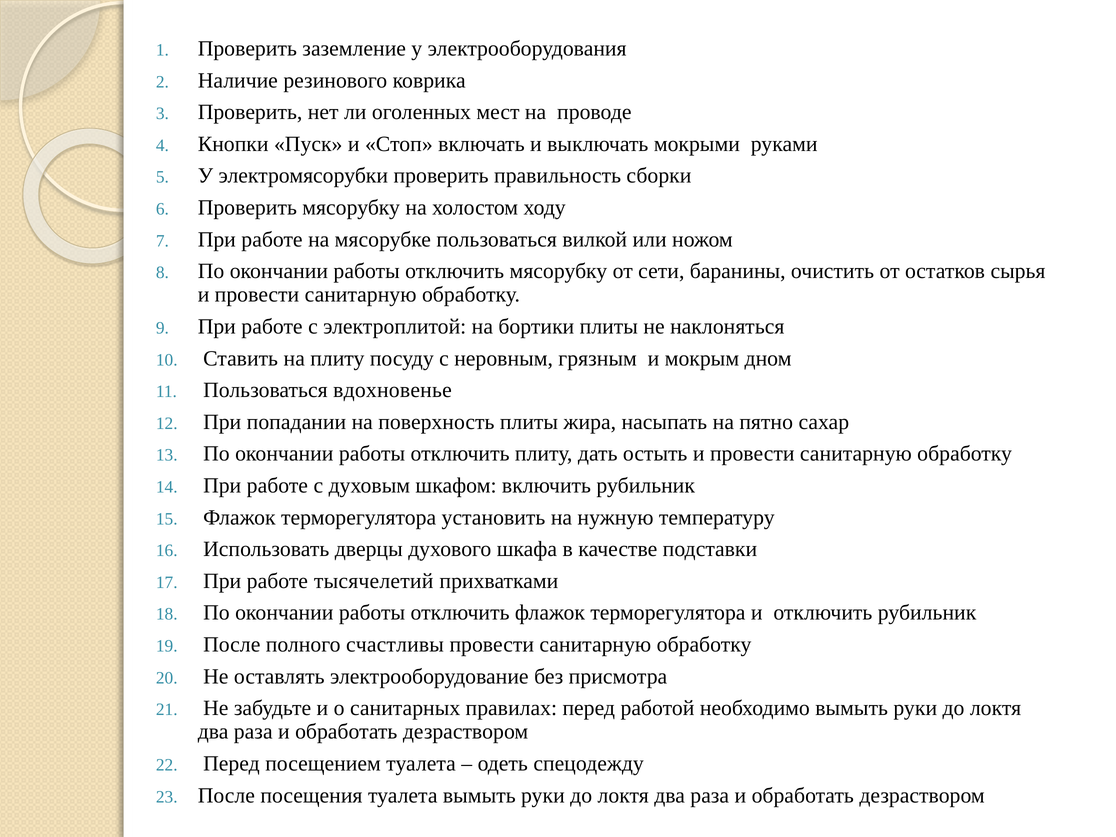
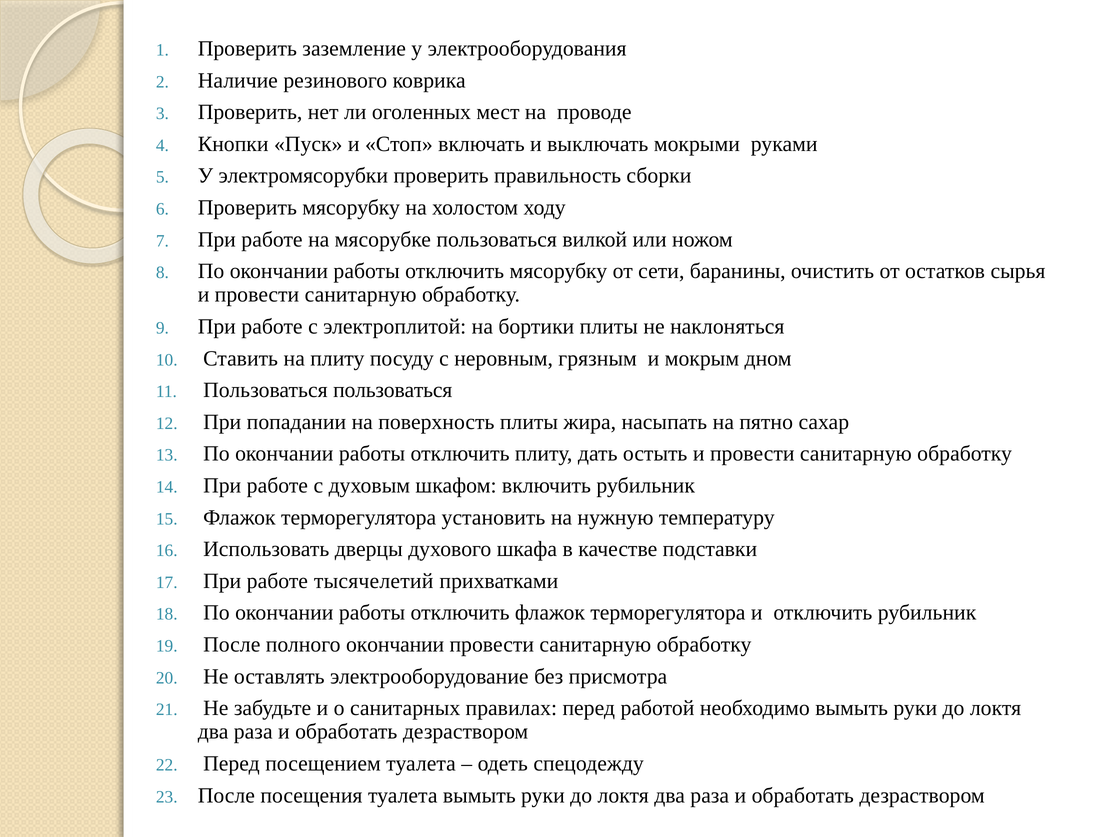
Пользоваться вдохновенье: вдохновенье -> пользоваться
полного счастливы: счастливы -> окончании
